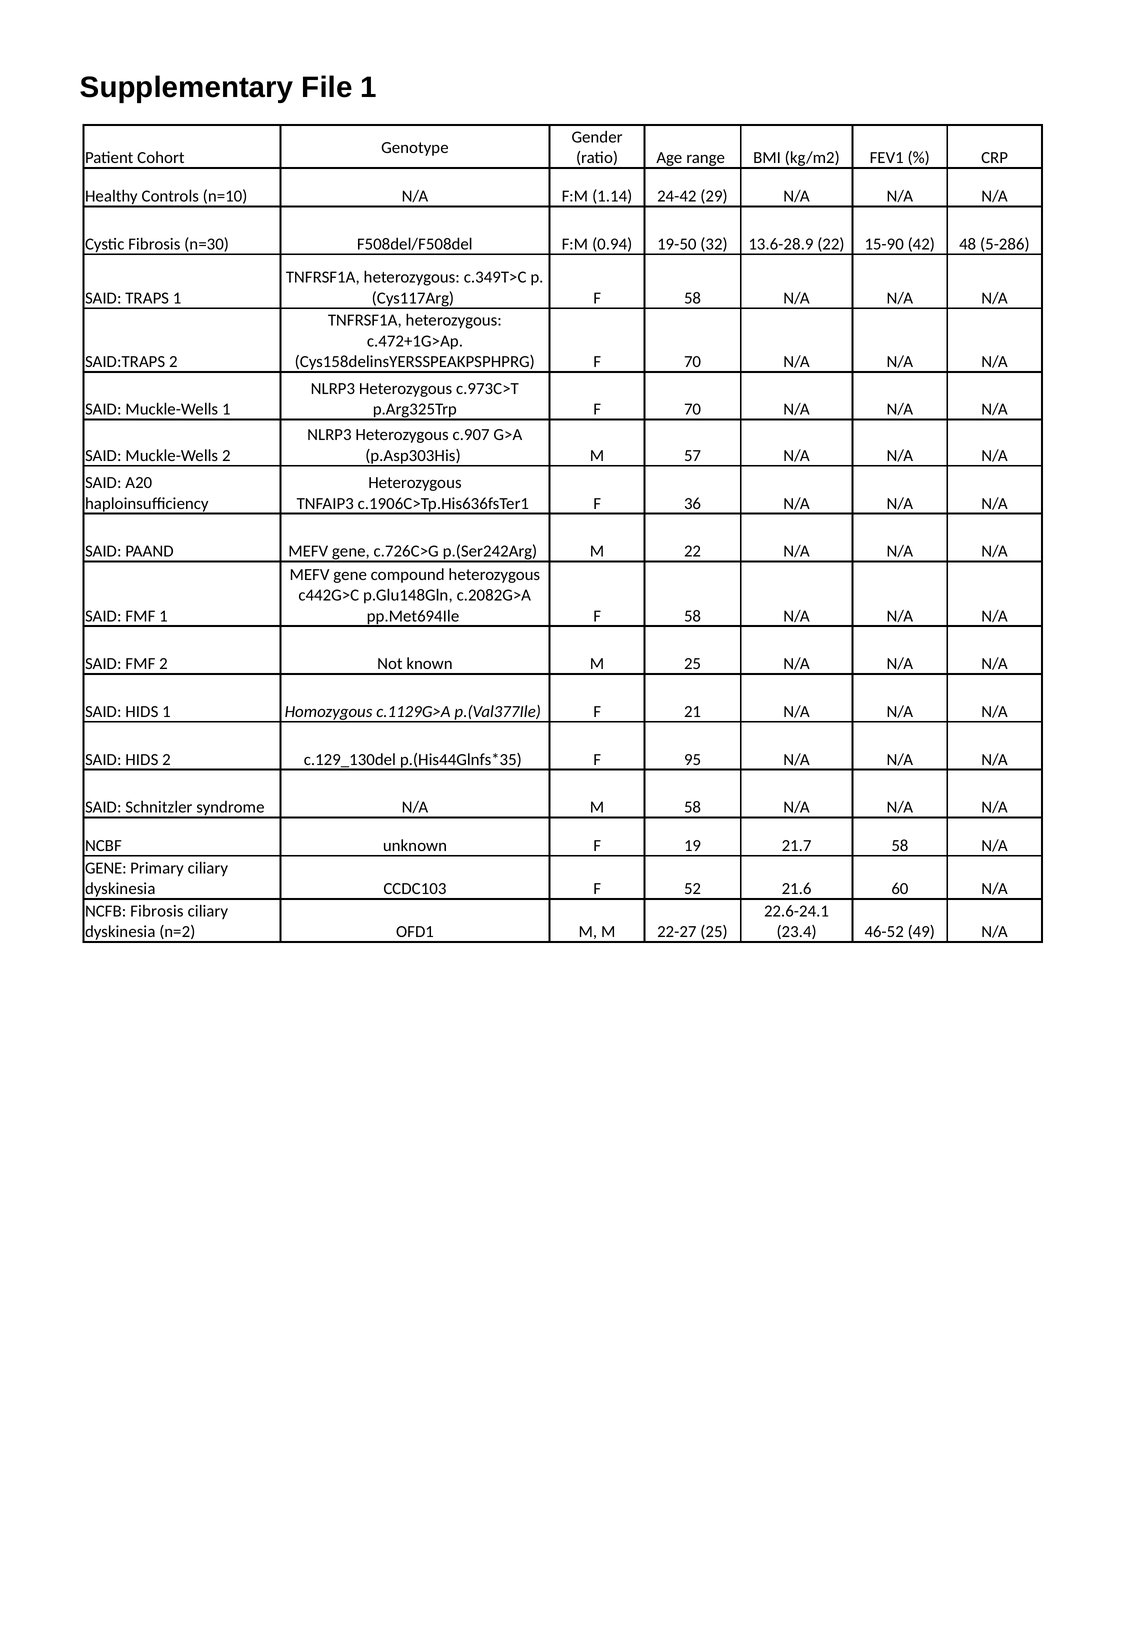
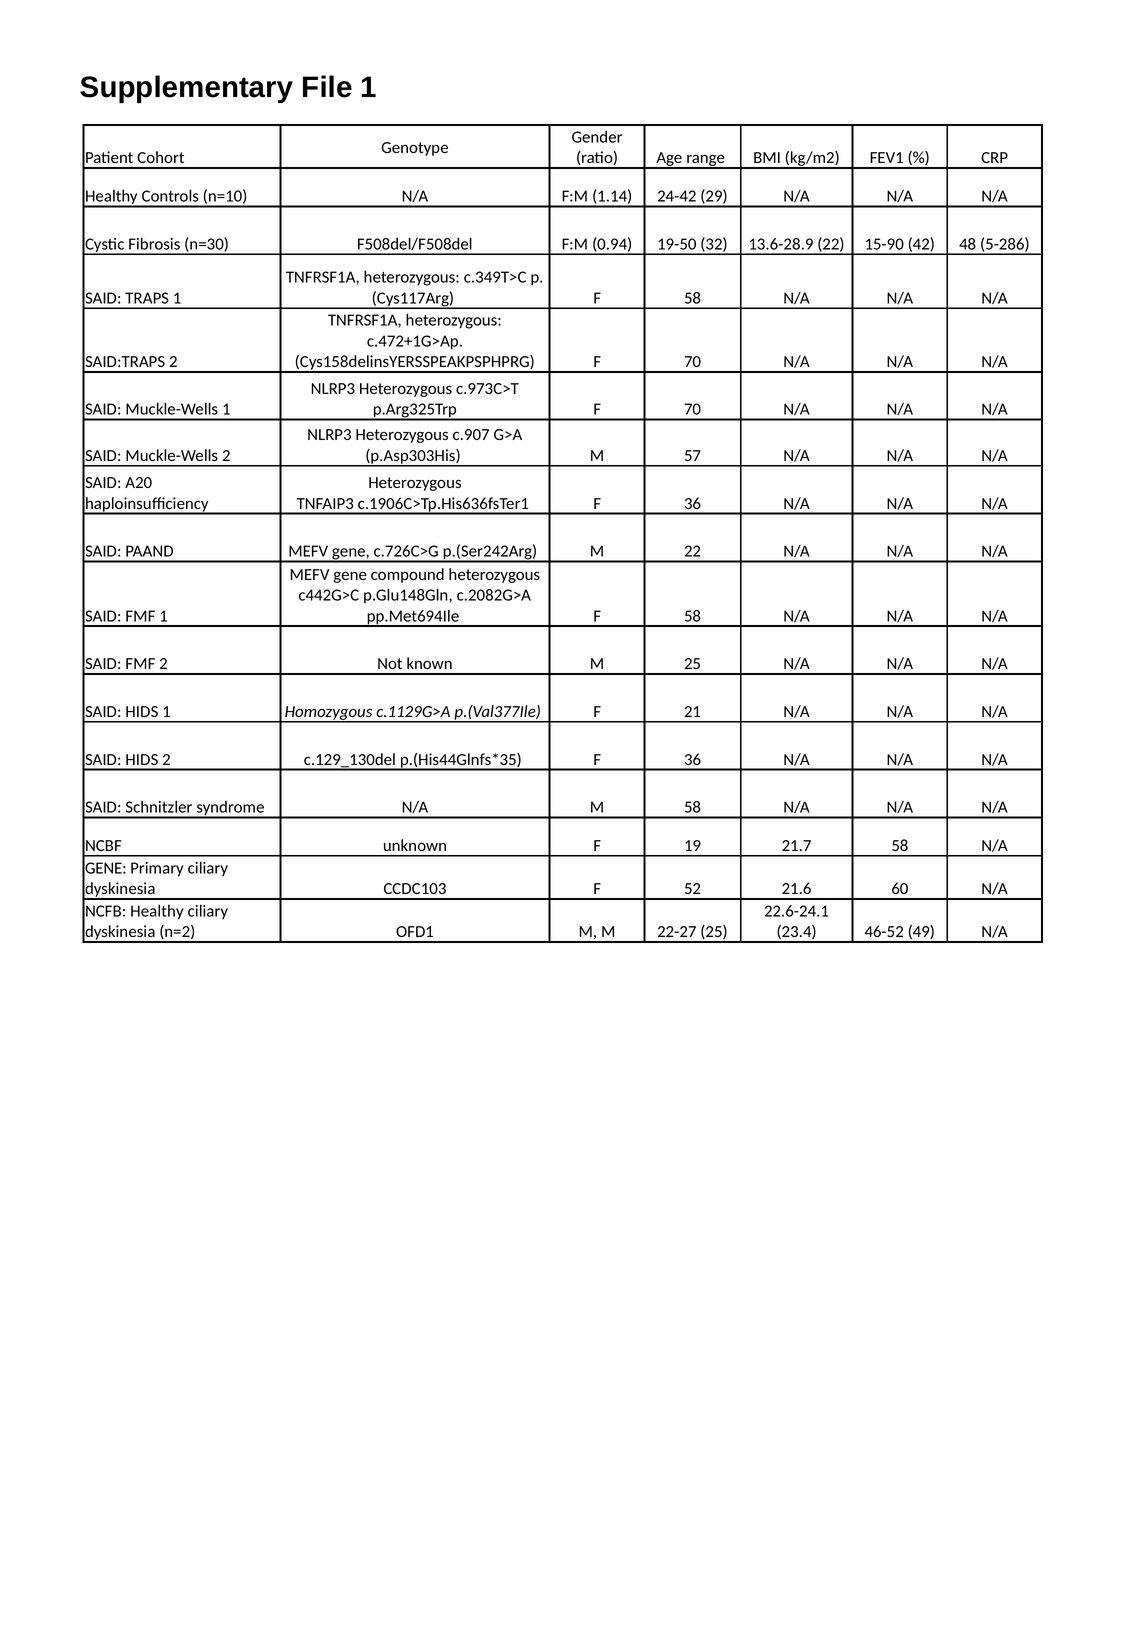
95 at (693, 759): 95 -> 36
NCFB Fibrosis: Fibrosis -> Healthy
